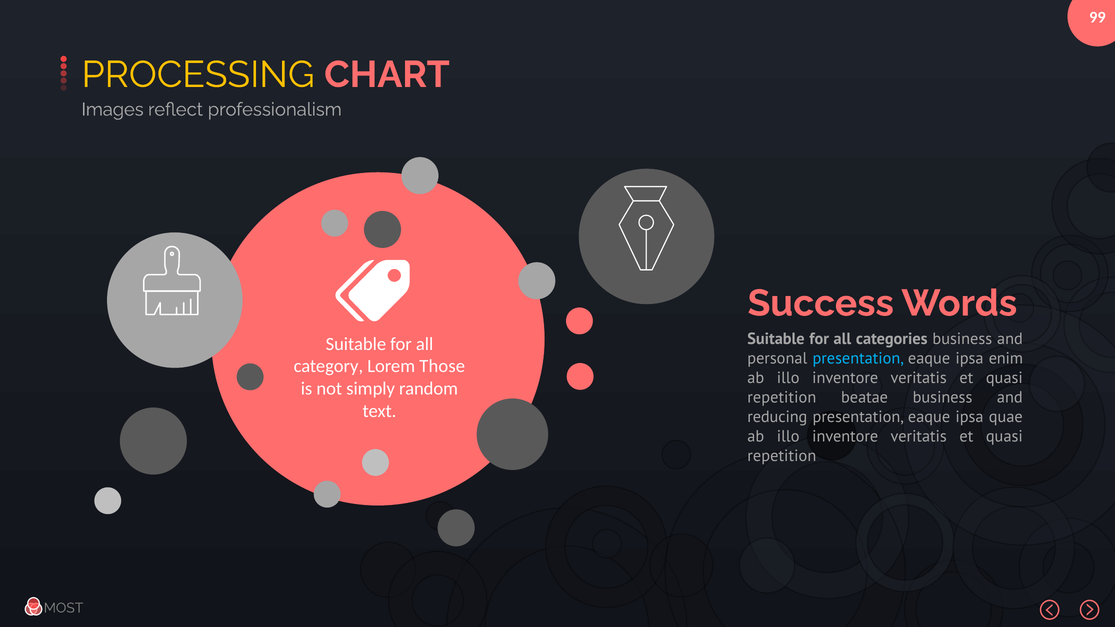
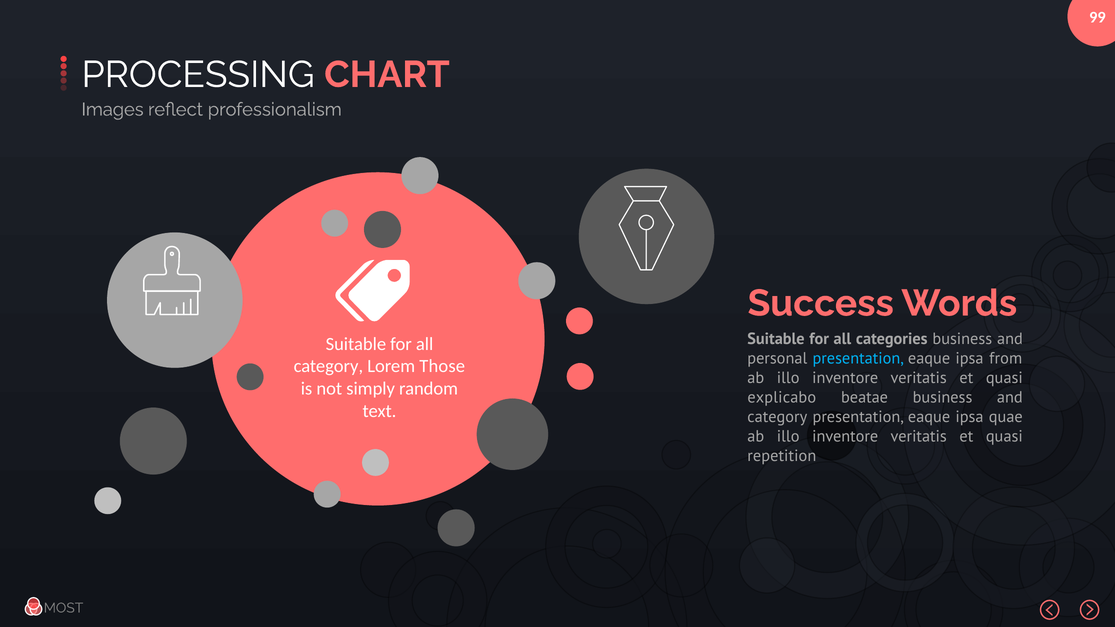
PROCESSING colour: yellow -> white
enim: enim -> from
repetition at (782, 398): repetition -> explicabo
reducing at (777, 417): reducing -> category
